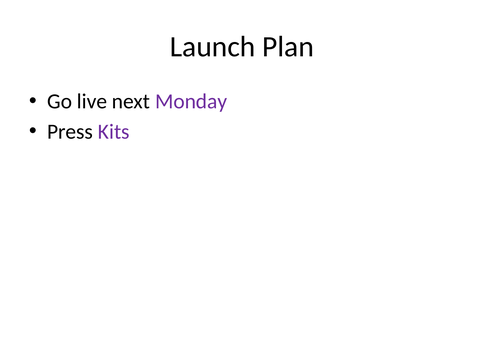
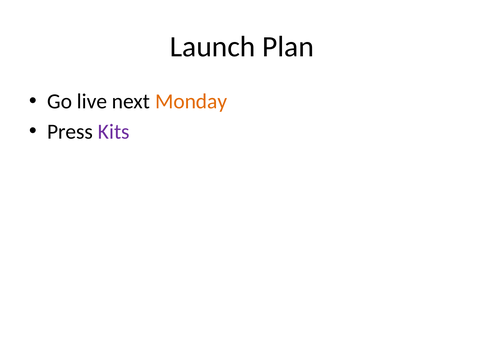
Monday colour: purple -> orange
